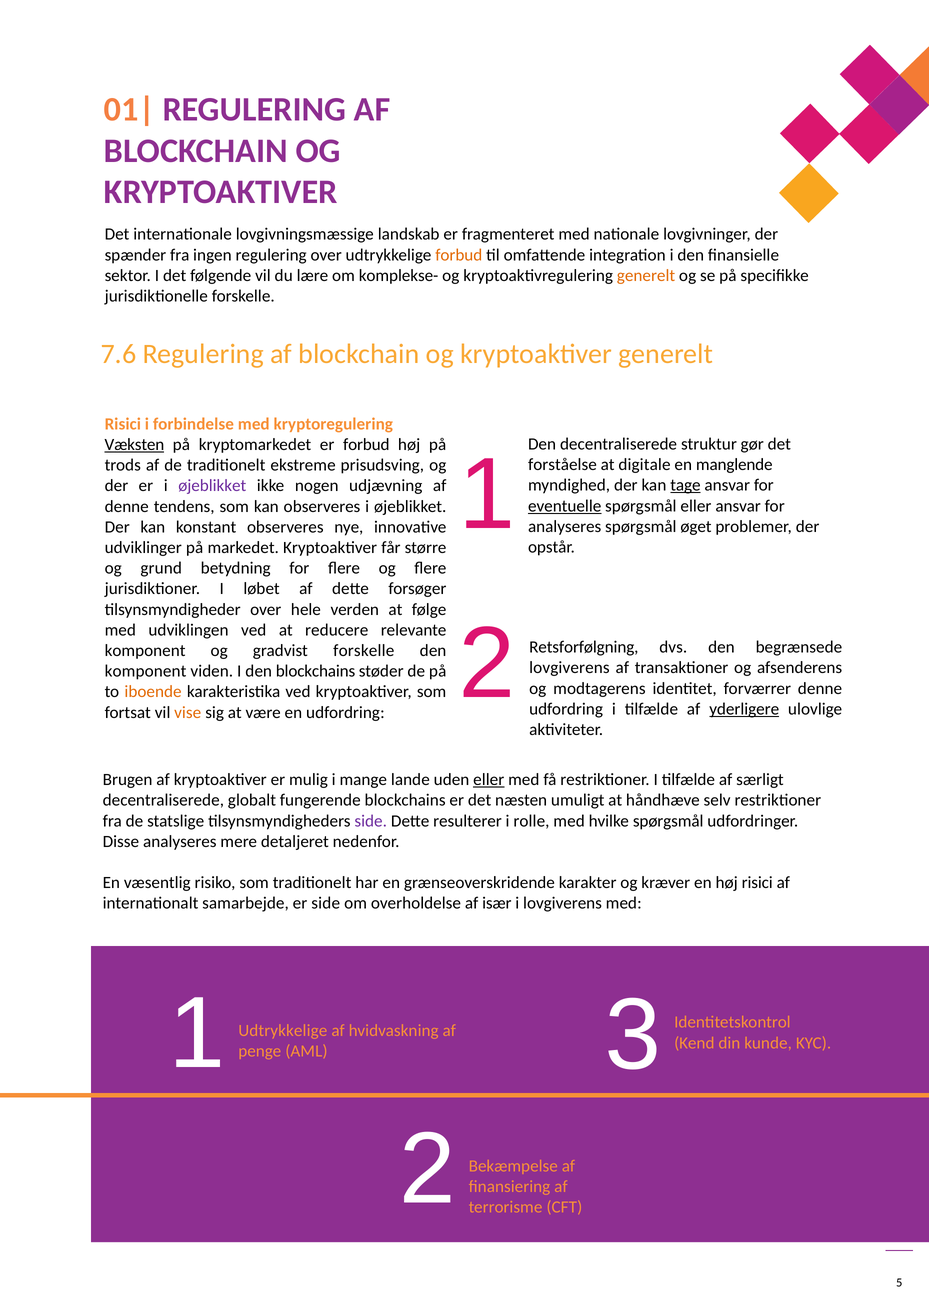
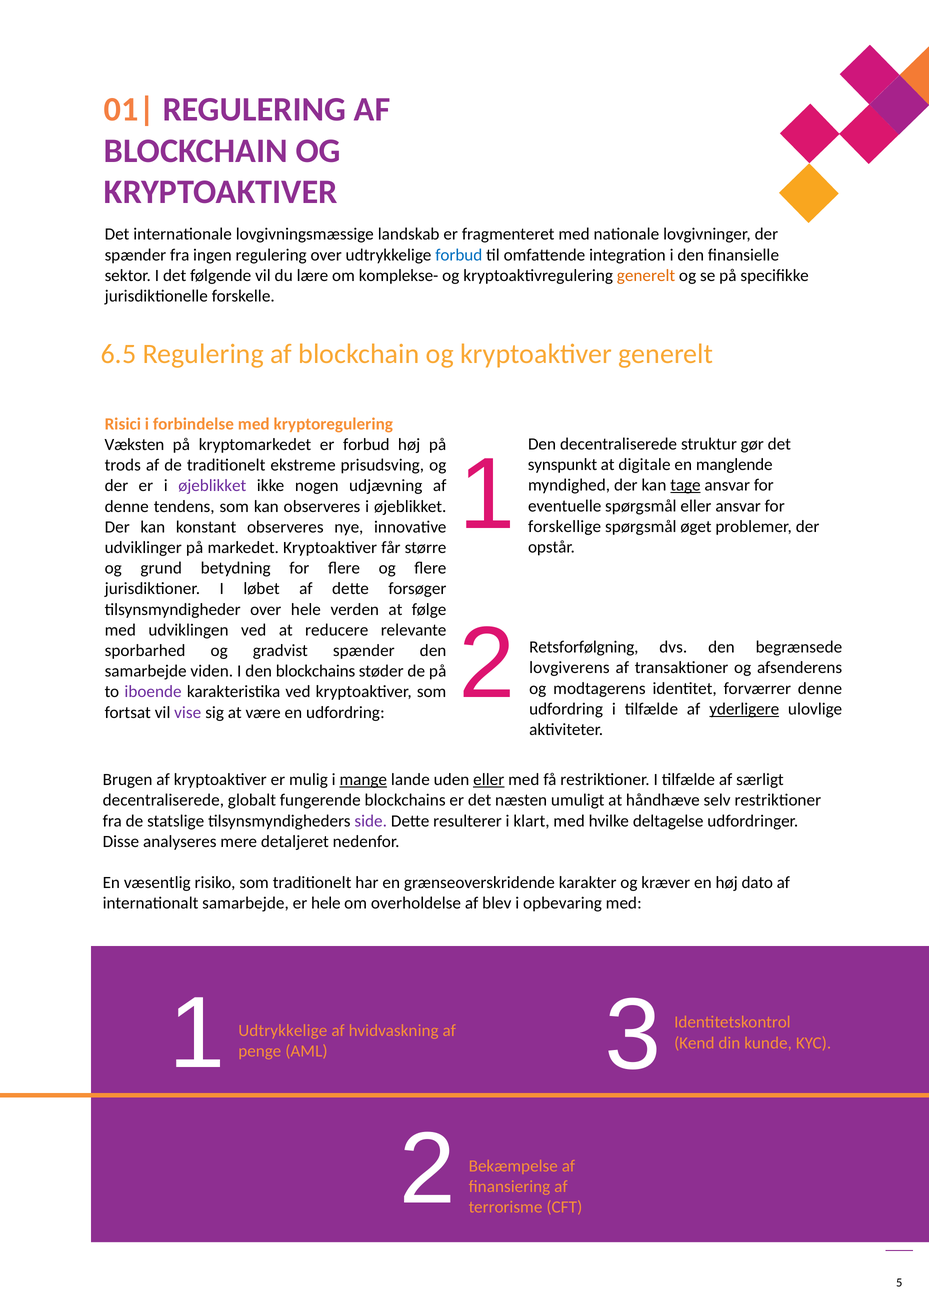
forbud at (459, 255) colour: orange -> blue
7.6: 7.6 -> 6.5
Væksten underline: present -> none
forståelse: forståelse -> synspunkt
eventuelle underline: present -> none
analyseres at (565, 527): analyseres -> forskellige
komponent at (145, 651): komponent -> sporbarhed
gradvist forskelle: forskelle -> spænder
komponent at (146, 672): komponent -> samarbejde
iboende colour: orange -> purple
vise colour: orange -> purple
mange underline: none -> present
rolle: rolle -> klart
hvilke spørgsmål: spørgsmål -> deltagelse
høj risici: risici -> dato
er side: side -> hele
især: især -> blev
i lovgiverens: lovgiverens -> opbevaring
